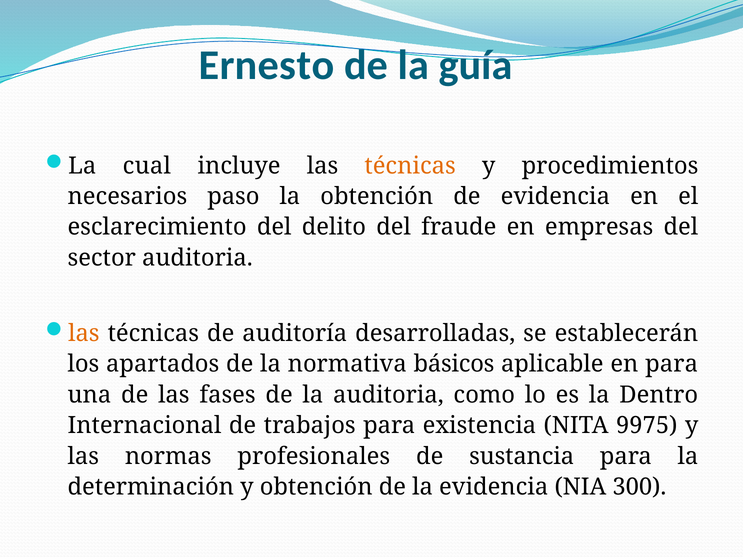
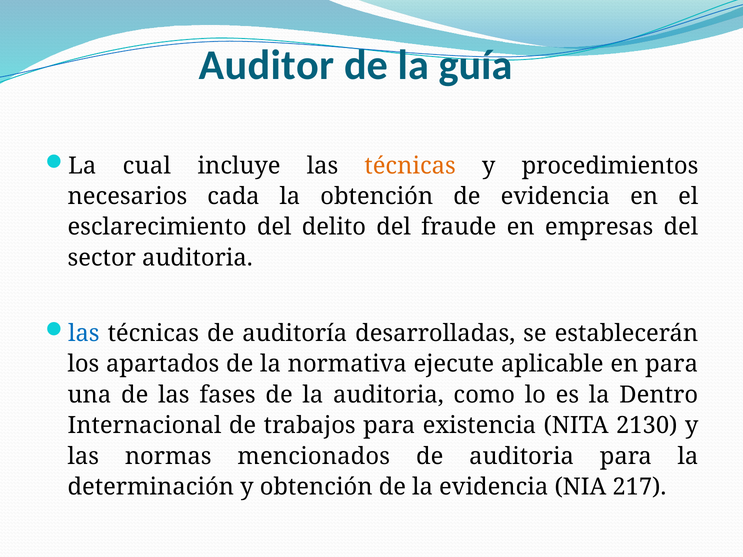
Ernesto: Ernesto -> Auditor
paso: paso -> cada
las at (84, 334) colour: orange -> blue
básicos: básicos -> ejecute
9975: 9975 -> 2130
profesionales: profesionales -> mencionados
de sustancia: sustancia -> auditoria
300: 300 -> 217
